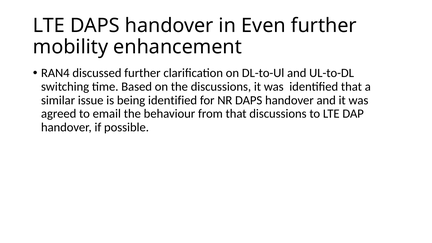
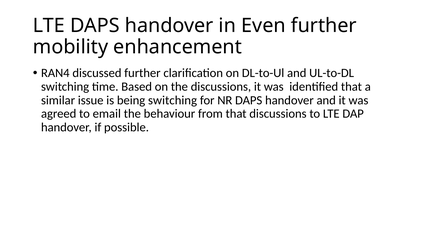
being identified: identified -> switching
